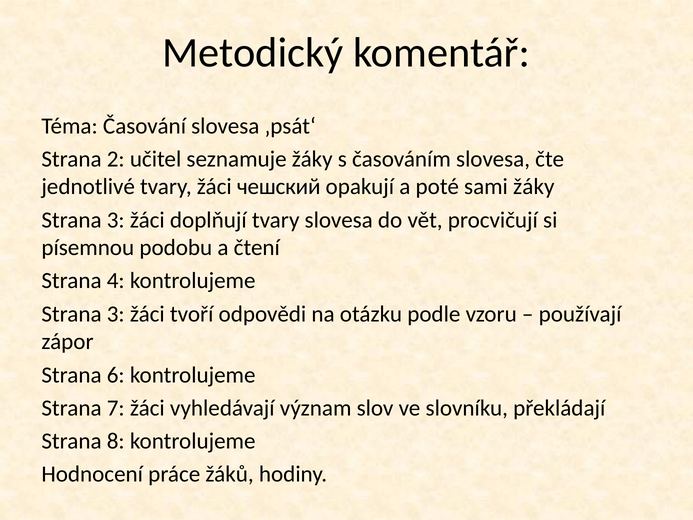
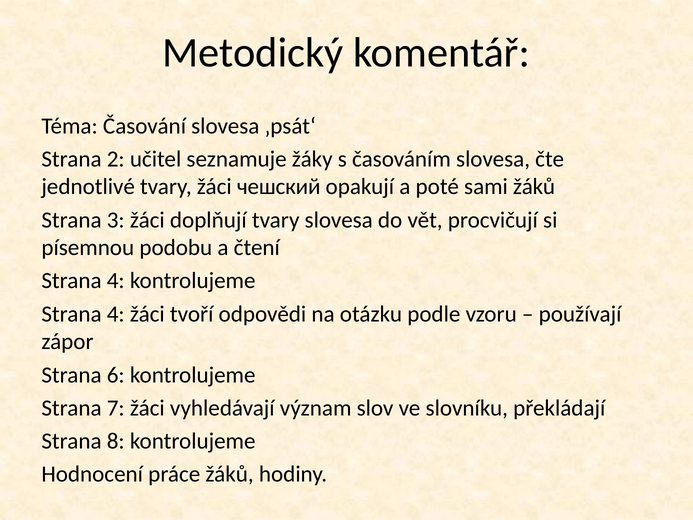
sami žáky: žáky -> žáků
3 at (116, 314): 3 -> 4
